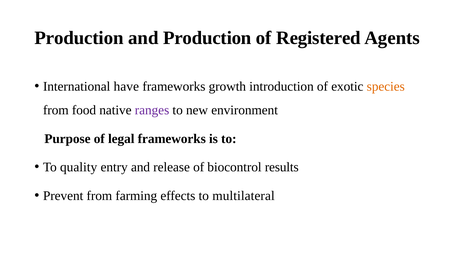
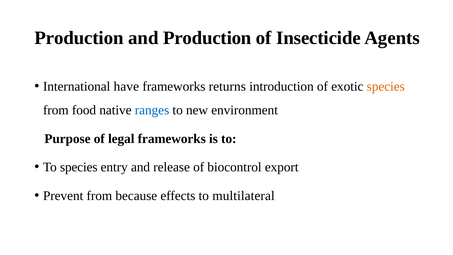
Registered: Registered -> Insecticide
growth: growth -> returns
ranges colour: purple -> blue
To quality: quality -> species
results: results -> export
farming: farming -> because
